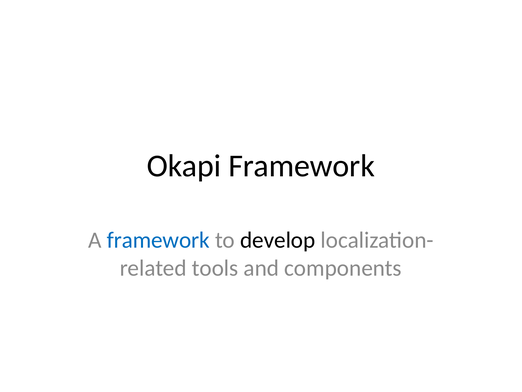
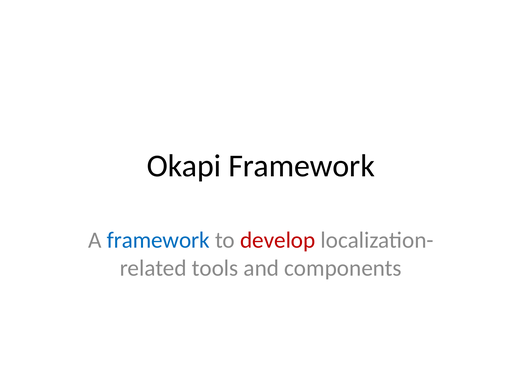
develop colour: black -> red
